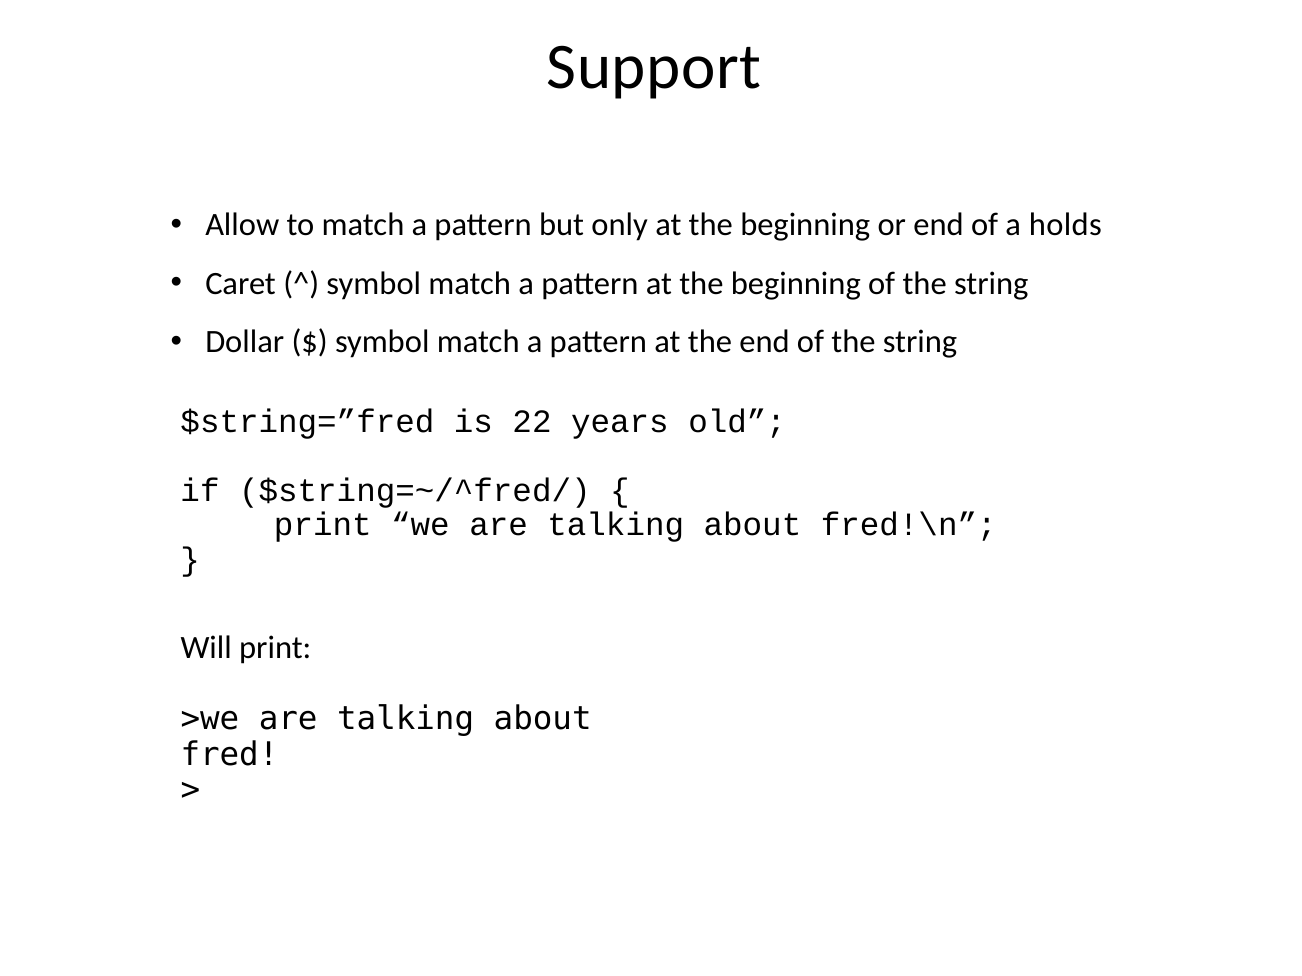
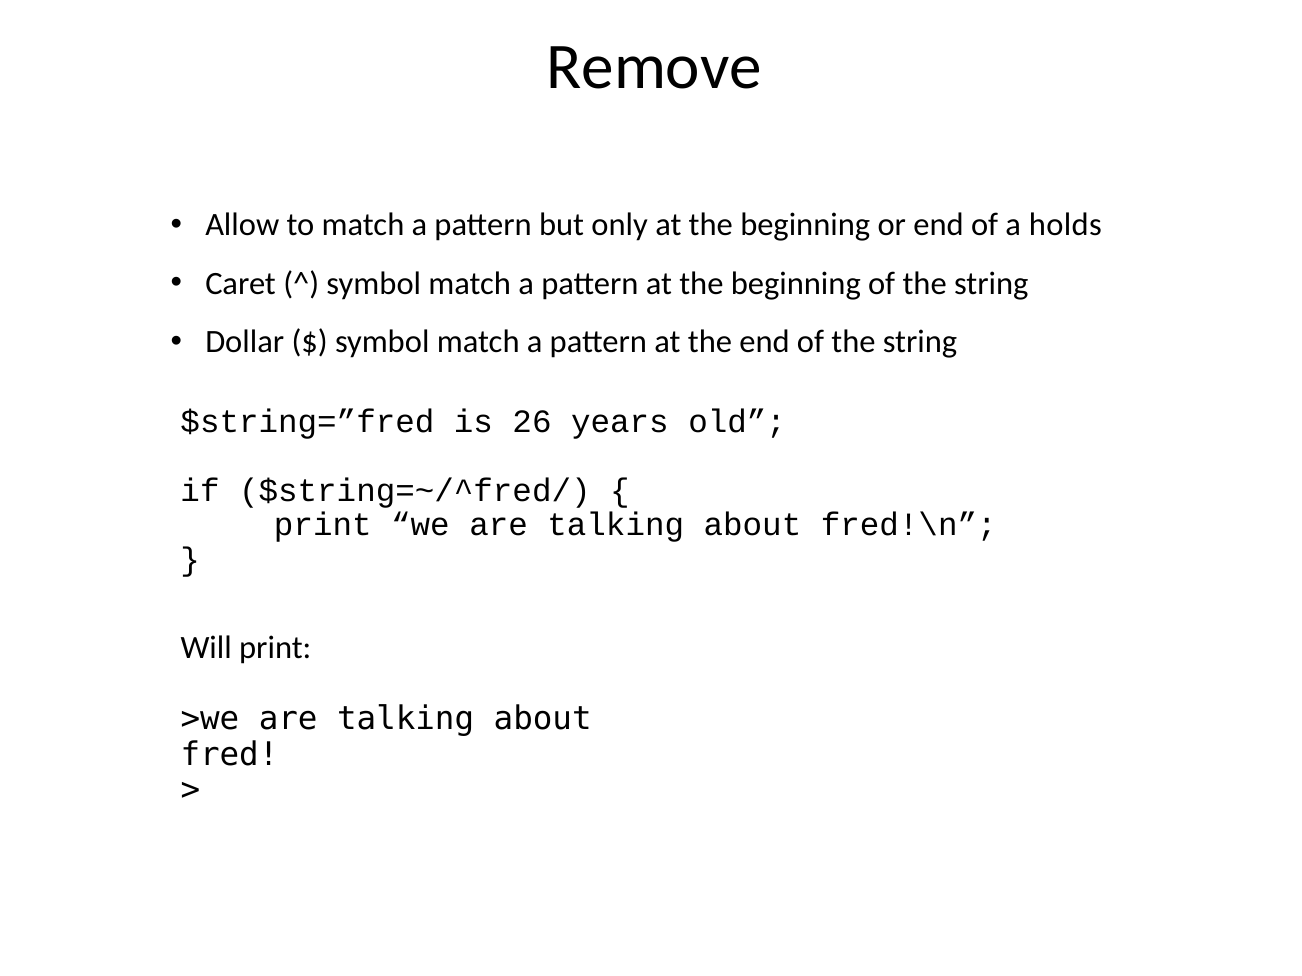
Support: Support -> Remove
22: 22 -> 26
